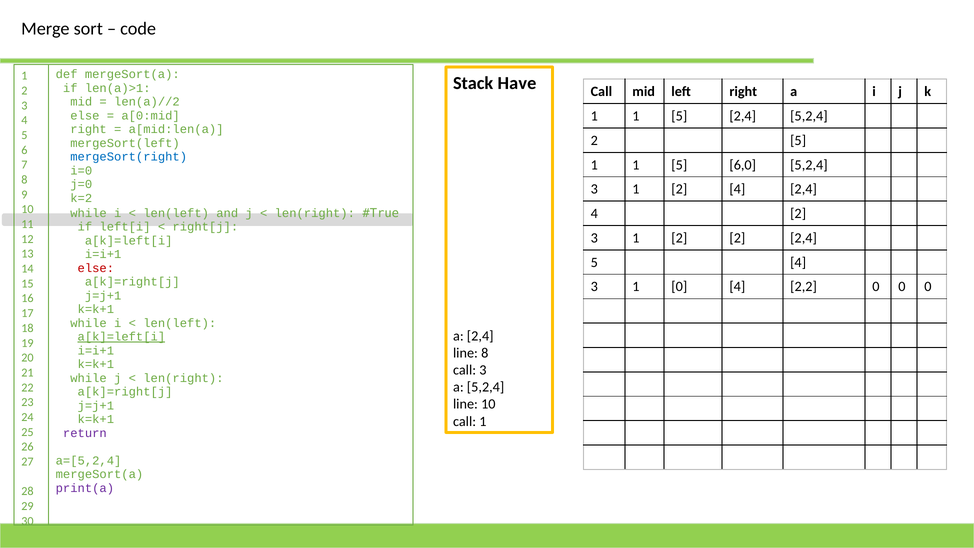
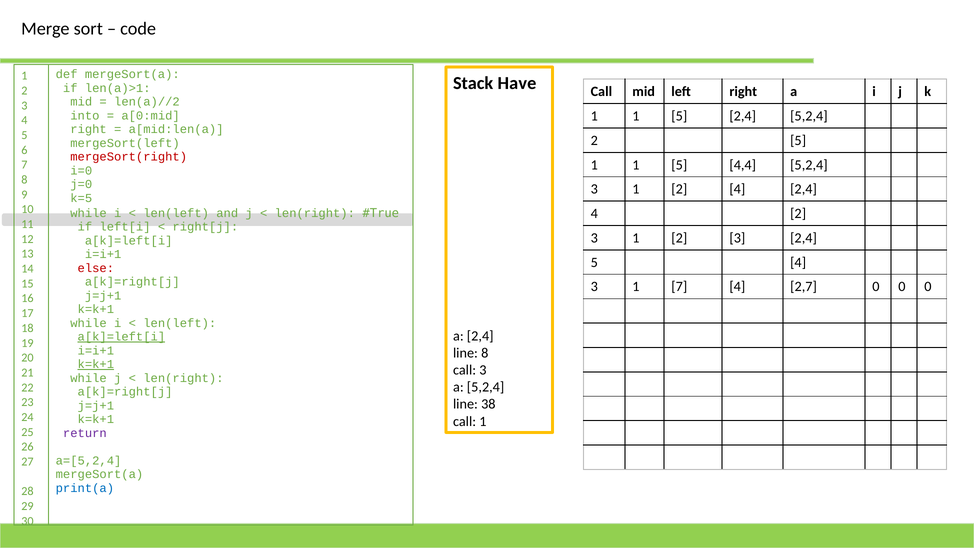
else at (85, 116): else -> into
mergeSort(right colour: blue -> red
6,0: 6,0 -> 4,4
k=2: k=2 -> k=5
3 1 2 2: 2 -> 3
1 0: 0 -> 7
2,2: 2,2 -> 2,7
k=k+1 at (96, 364) underline: none -> present
line 10: 10 -> 38
print(a colour: purple -> blue
